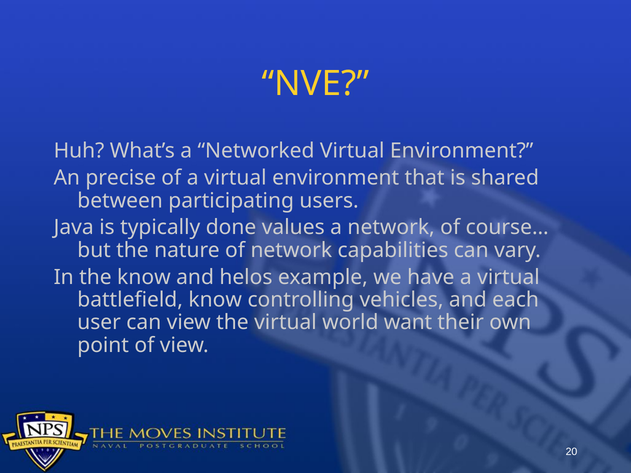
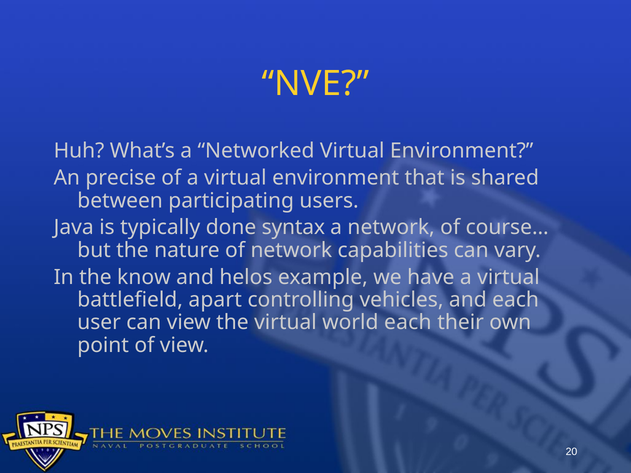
values: values -> syntax
battlefield know: know -> apart
world want: want -> each
